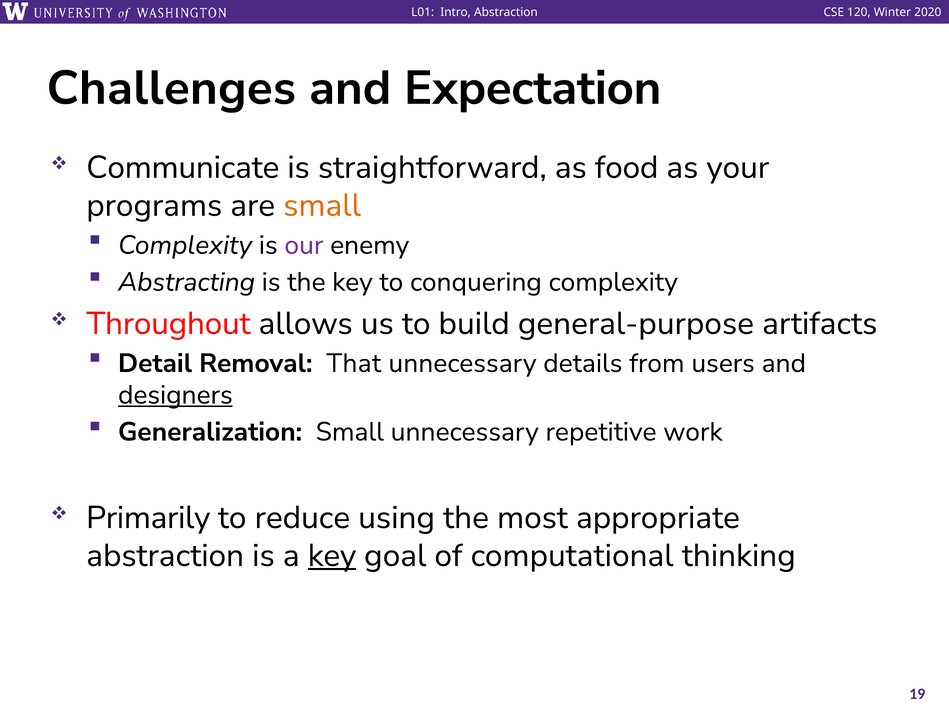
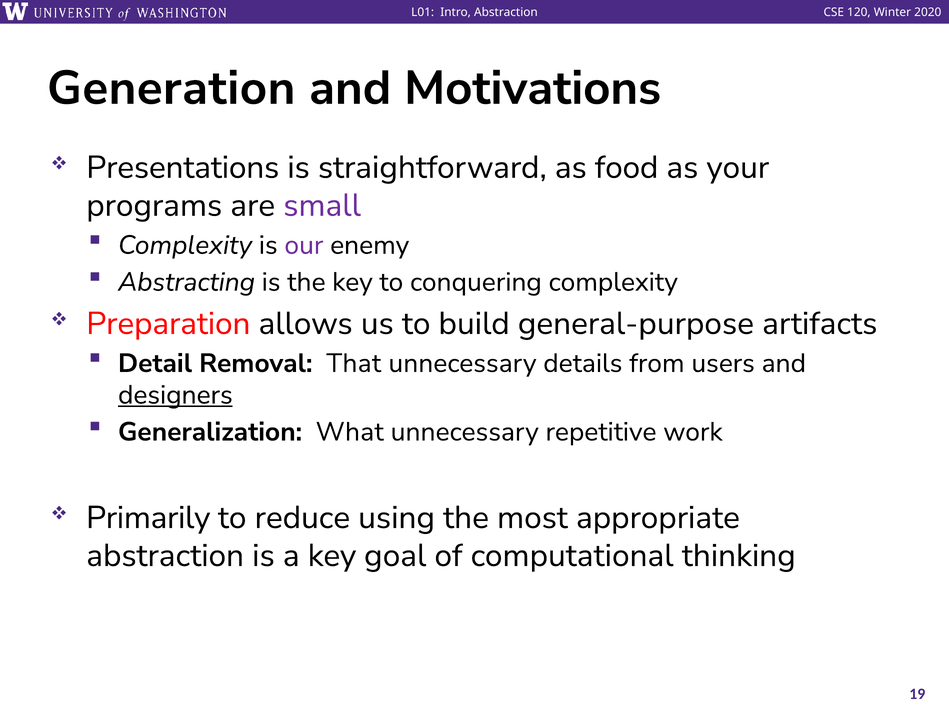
Challenges: Challenges -> Generation
Expectation: Expectation -> Motivations
Communicate: Communicate -> Presentations
small at (322, 205) colour: orange -> purple
Throughout: Throughout -> Preparation
Generalization Small: Small -> What
key at (332, 555) underline: present -> none
